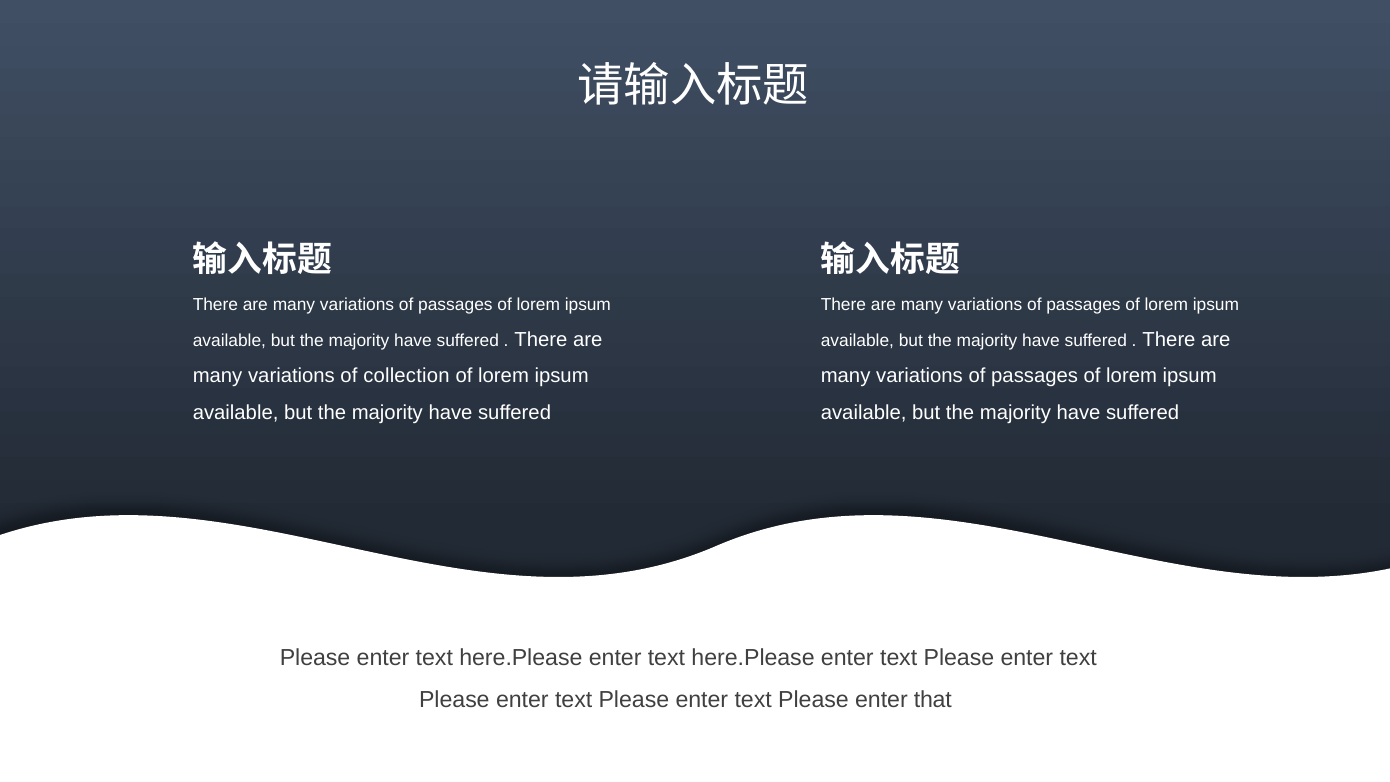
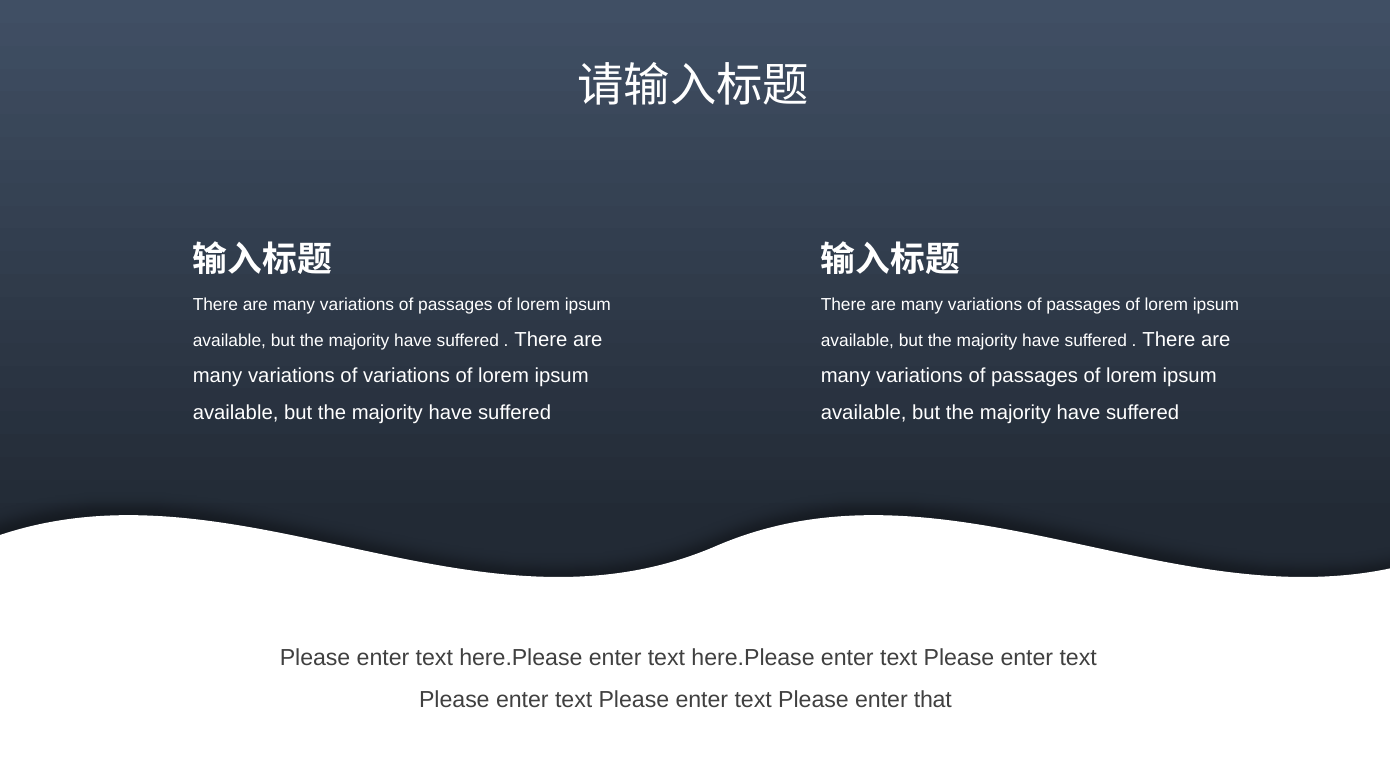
of collection: collection -> variations
